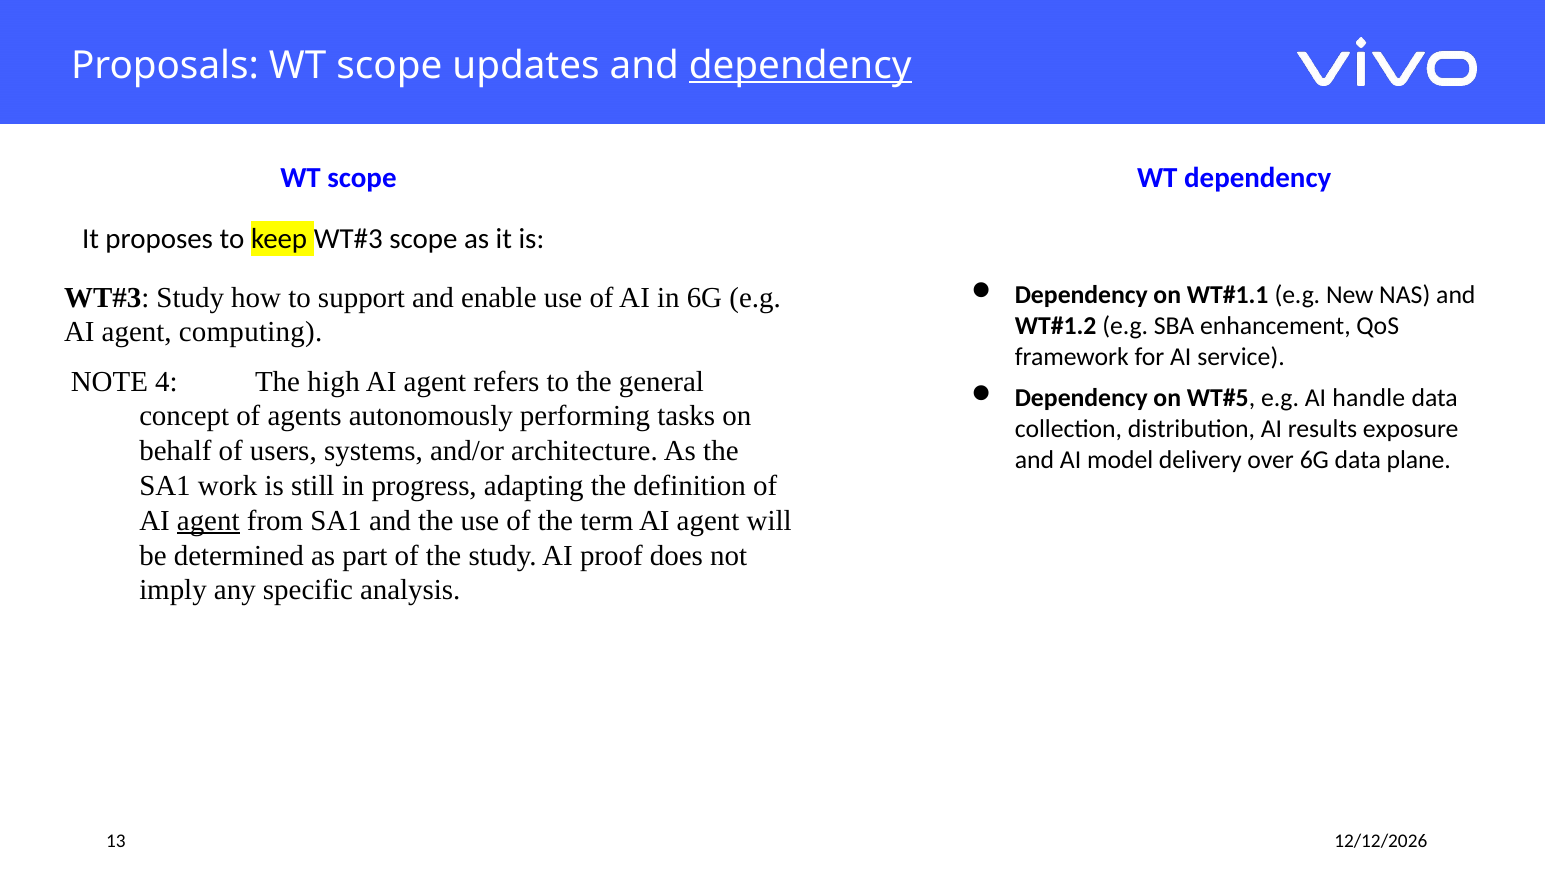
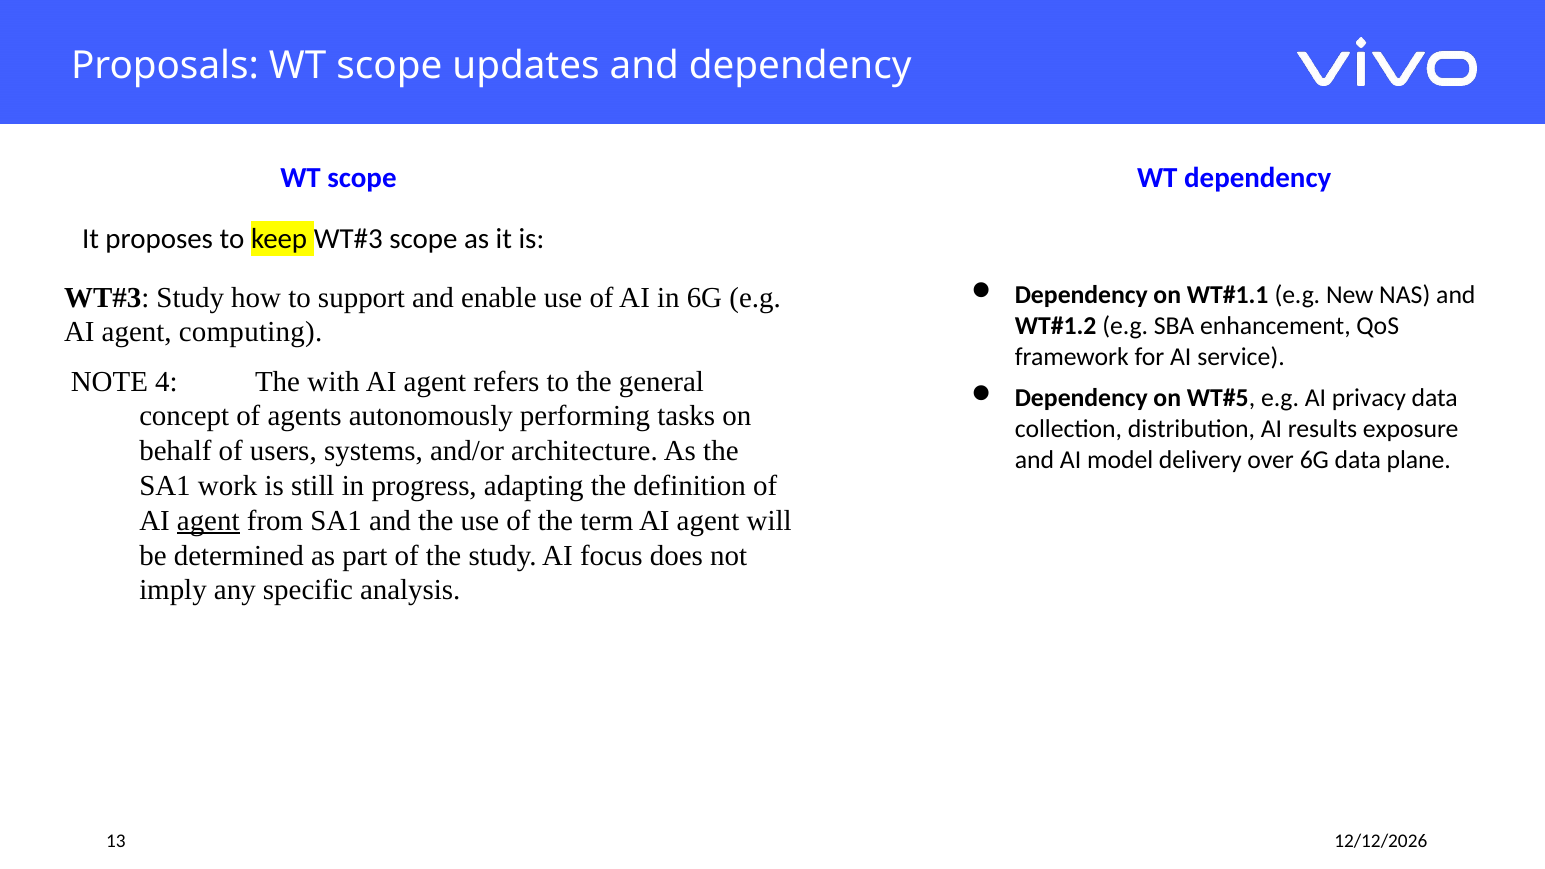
dependency at (800, 65) underline: present -> none
high: high -> with
handle: handle -> privacy
proof: proof -> focus
